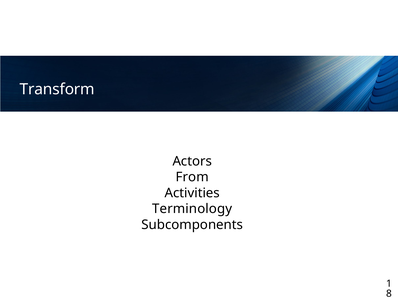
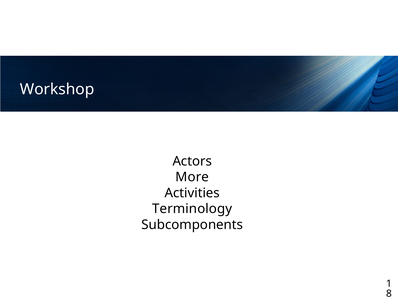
Transform: Transform -> Workshop
From: From -> More
